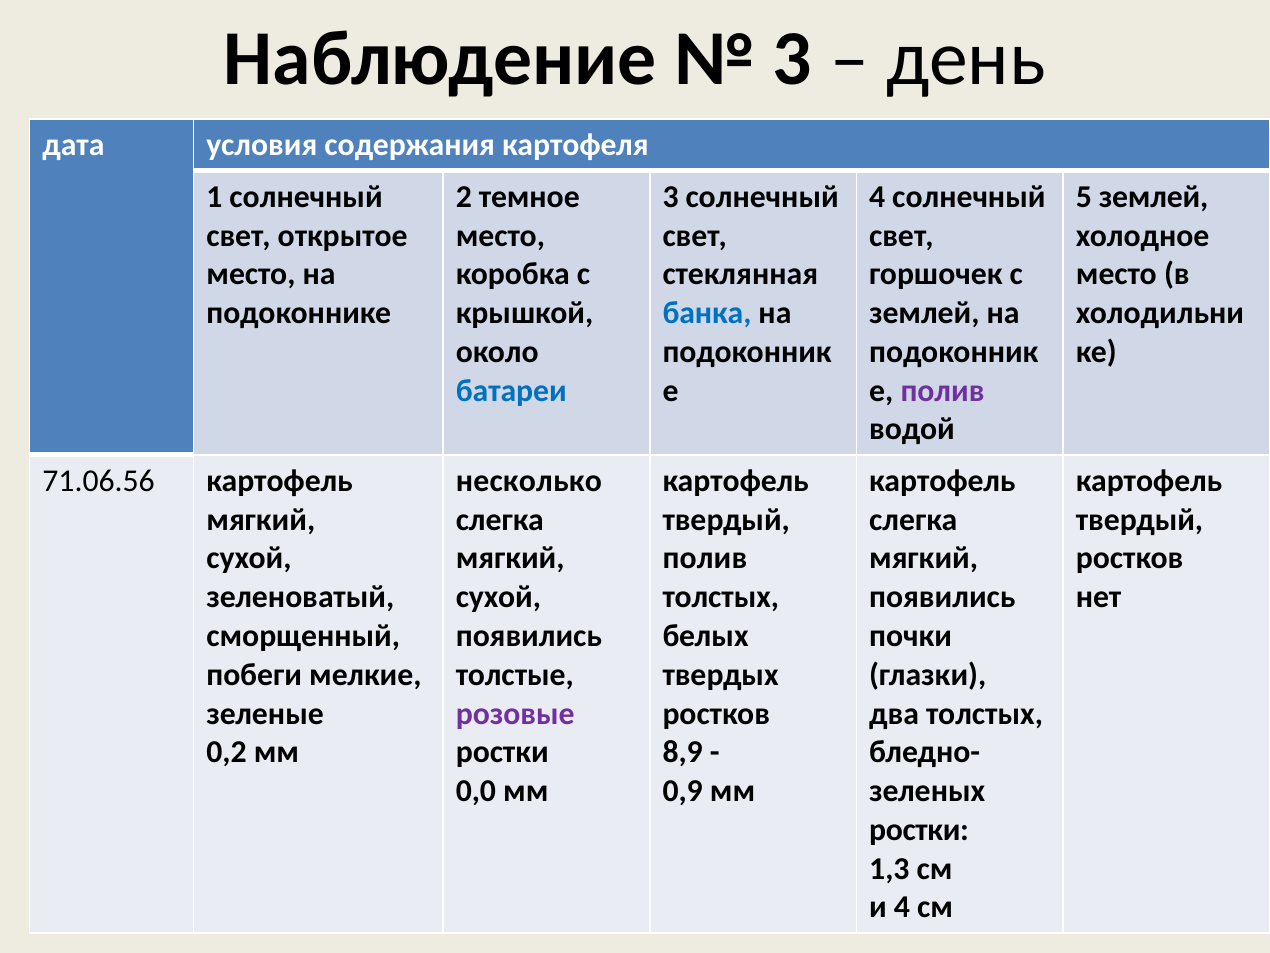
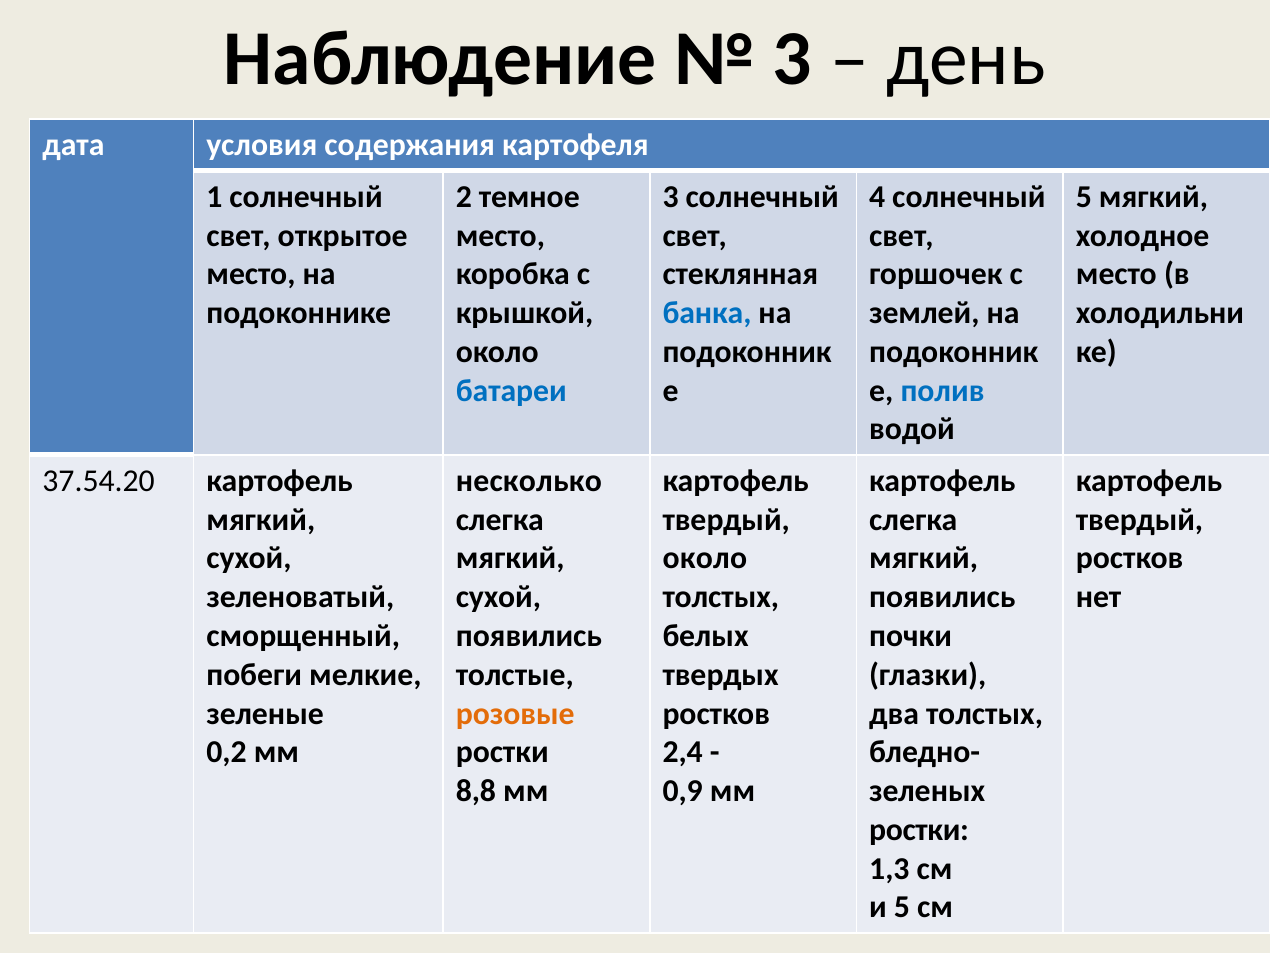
5 землей: землей -> мягкий
полив at (942, 390) colour: purple -> blue
71.06.56: 71.06.56 -> 37.54.20
полив at (705, 558): полив -> около
розовые colour: purple -> orange
8,9: 8,9 -> 2,4
0,0: 0,0 -> 8,8
и 4: 4 -> 5
